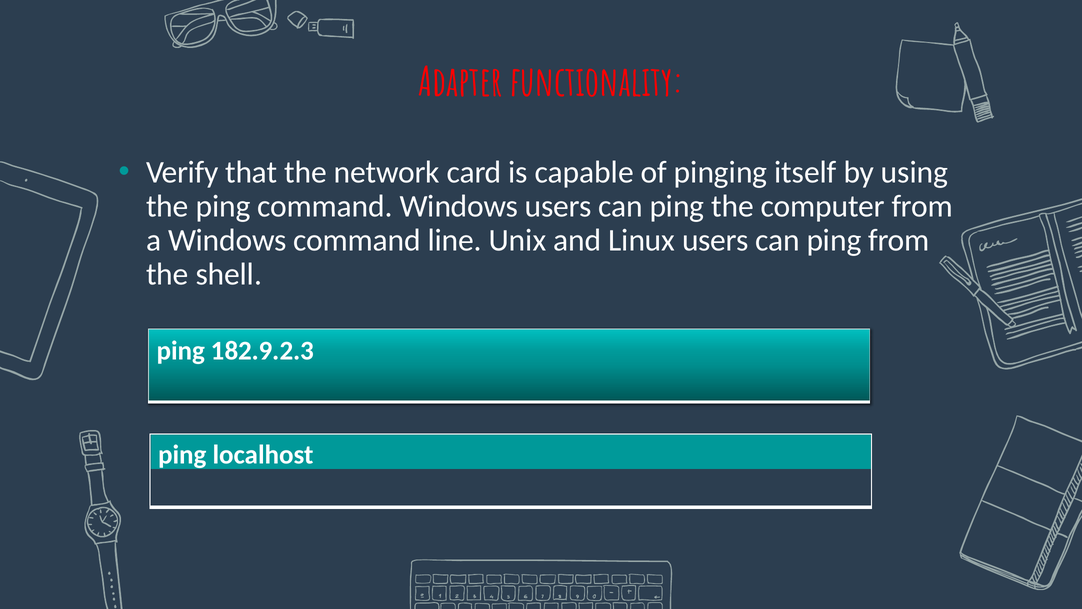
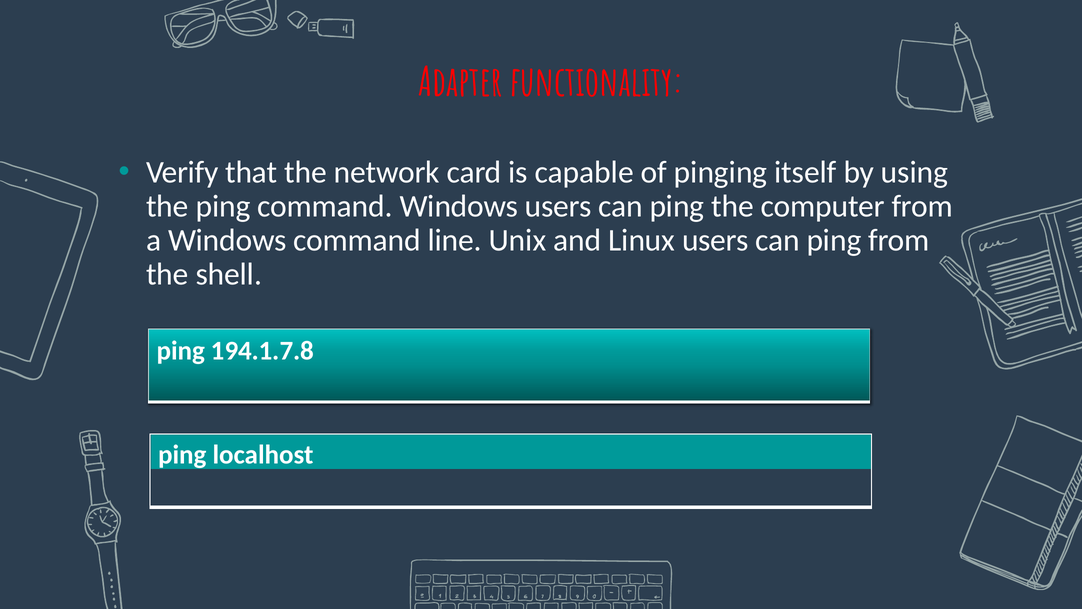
182.9.2.3: 182.9.2.3 -> 194.1.7.8
